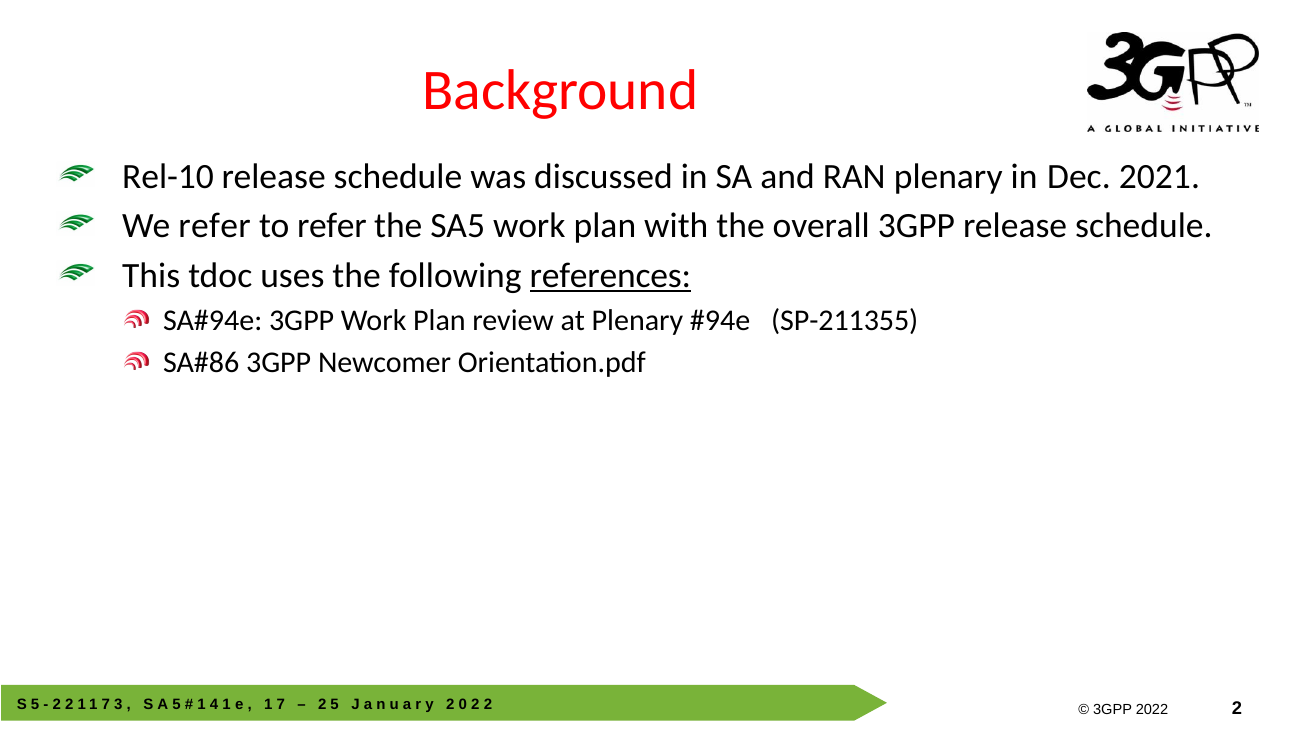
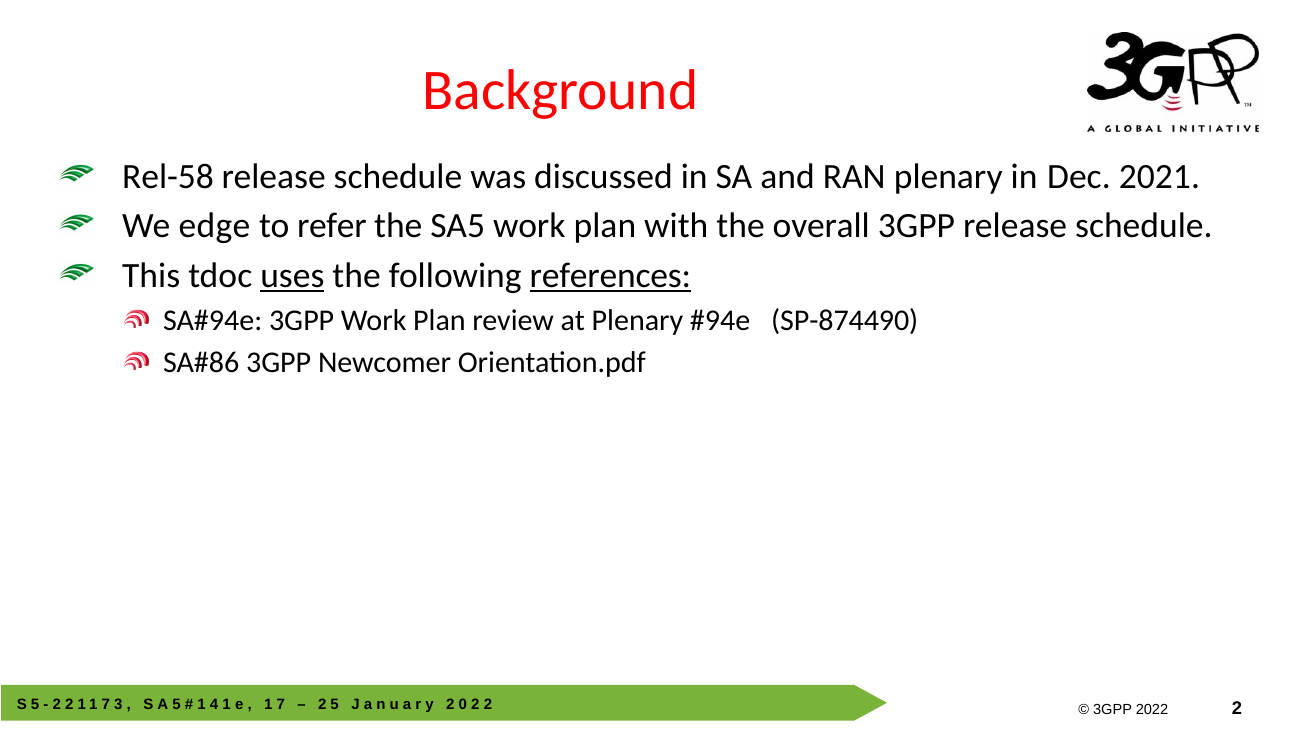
Rel-10: Rel-10 -> Rel-58
We refer: refer -> edge
uses underline: none -> present
SP-211355: SP-211355 -> SP-874490
